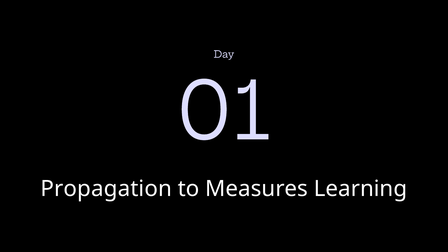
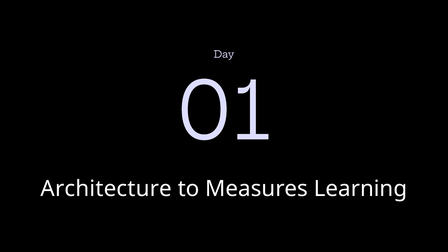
Propagation: Propagation -> Architecture
